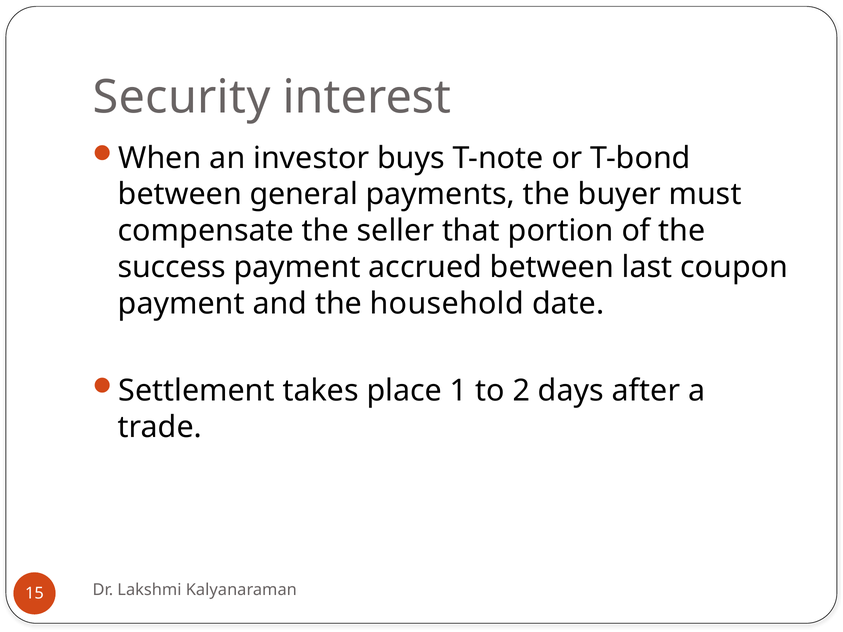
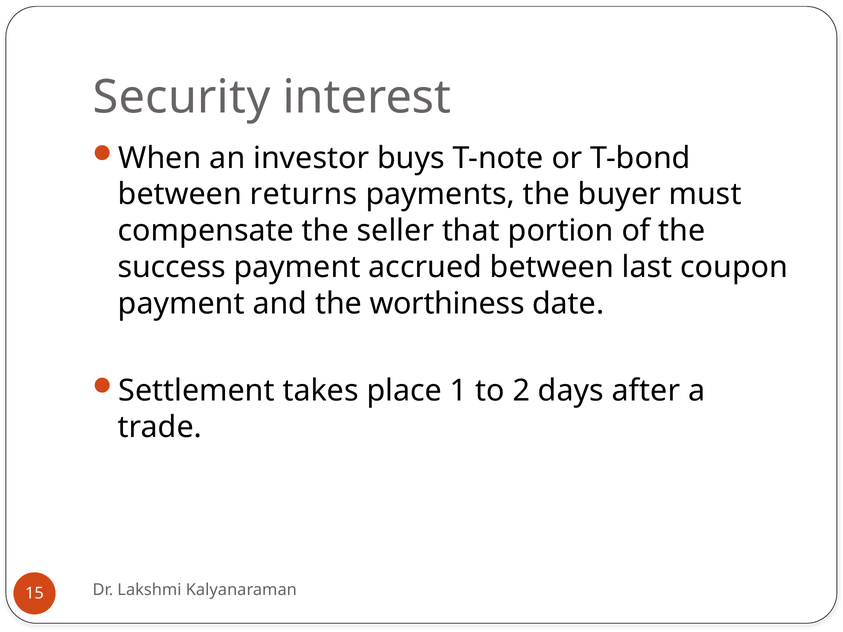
general: general -> returns
household: household -> worthiness
